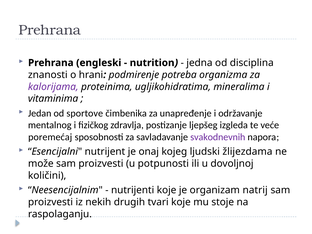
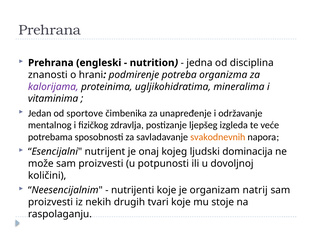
poremećaj: poremećaj -> potrebama
svakodnevnih colour: purple -> orange
žlijezdama: žlijezdama -> dominacija
